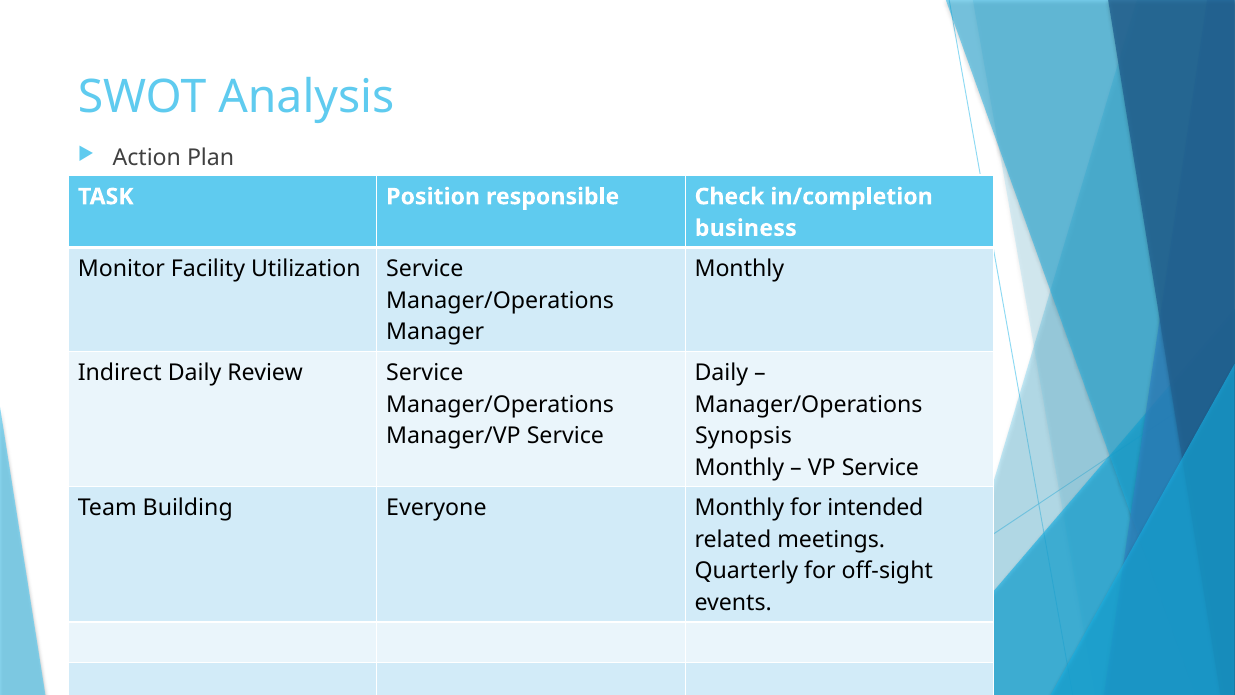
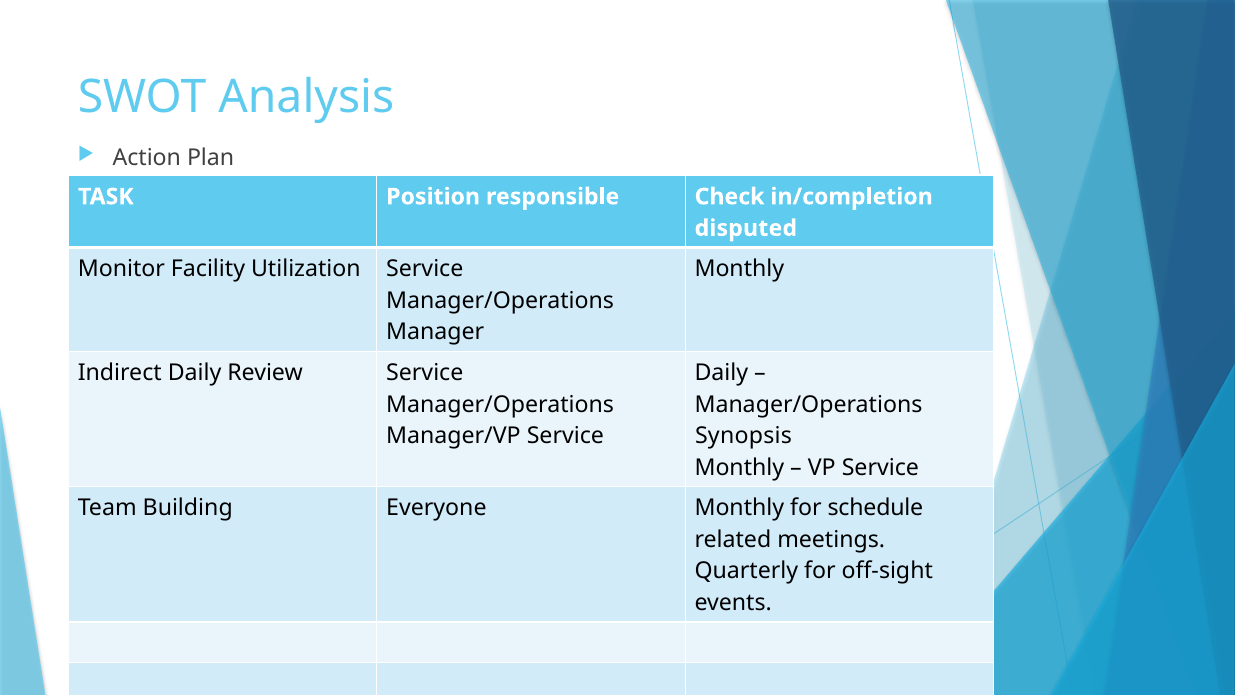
business: business -> disputed
intended: intended -> schedule
